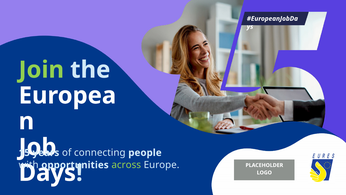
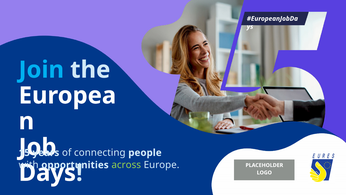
Join colour: light green -> light blue
